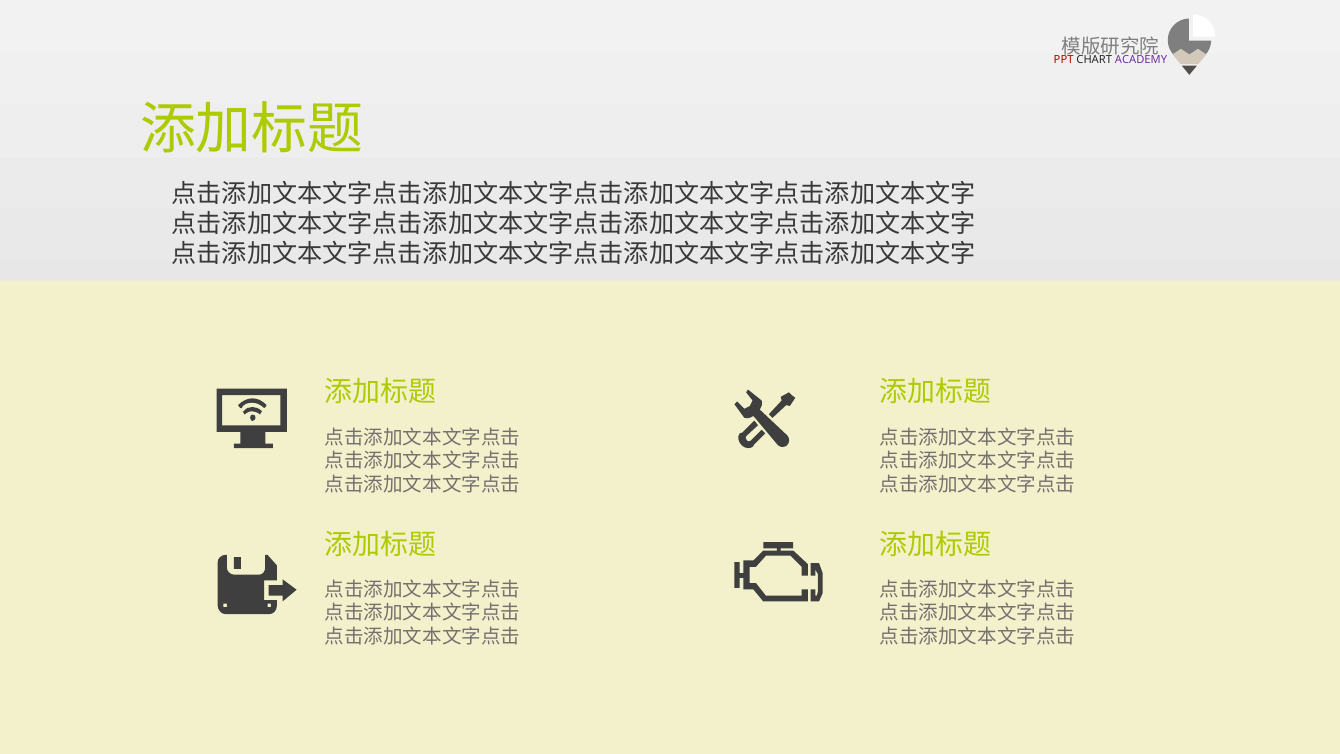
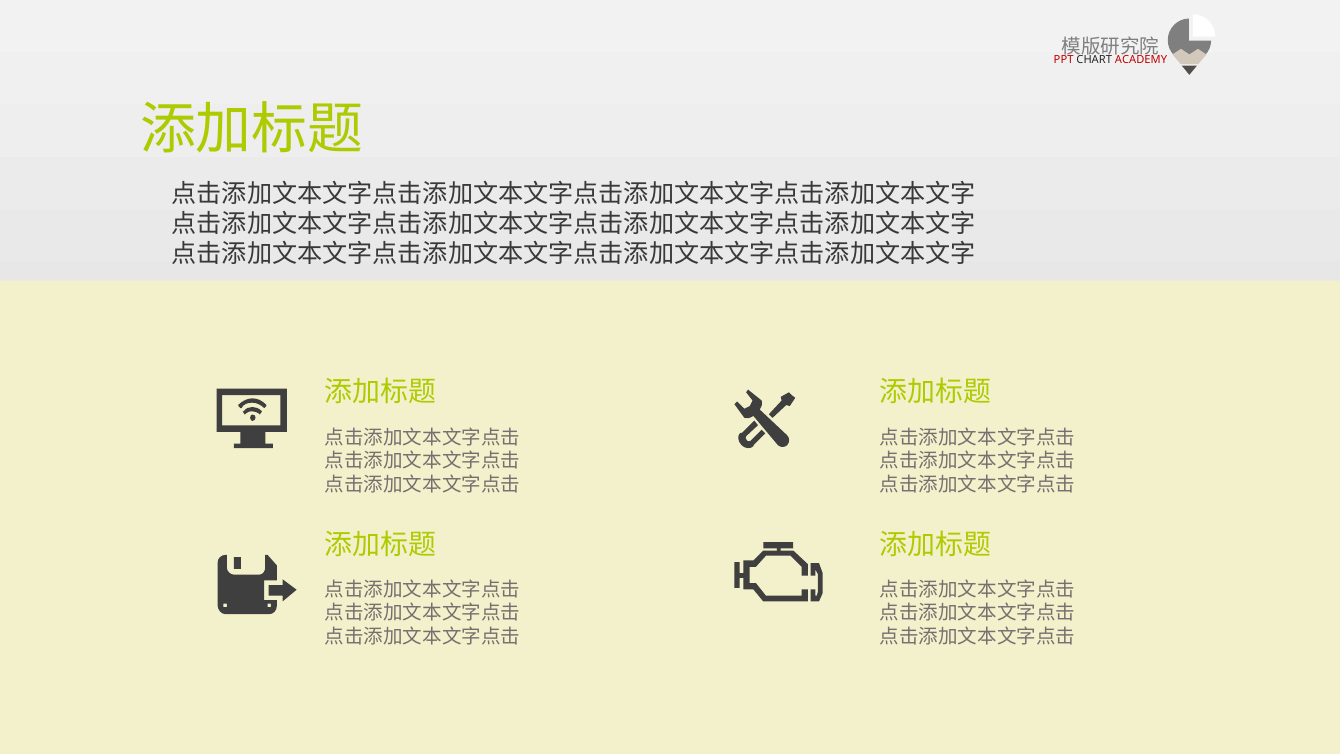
ACADEMY colour: purple -> red
